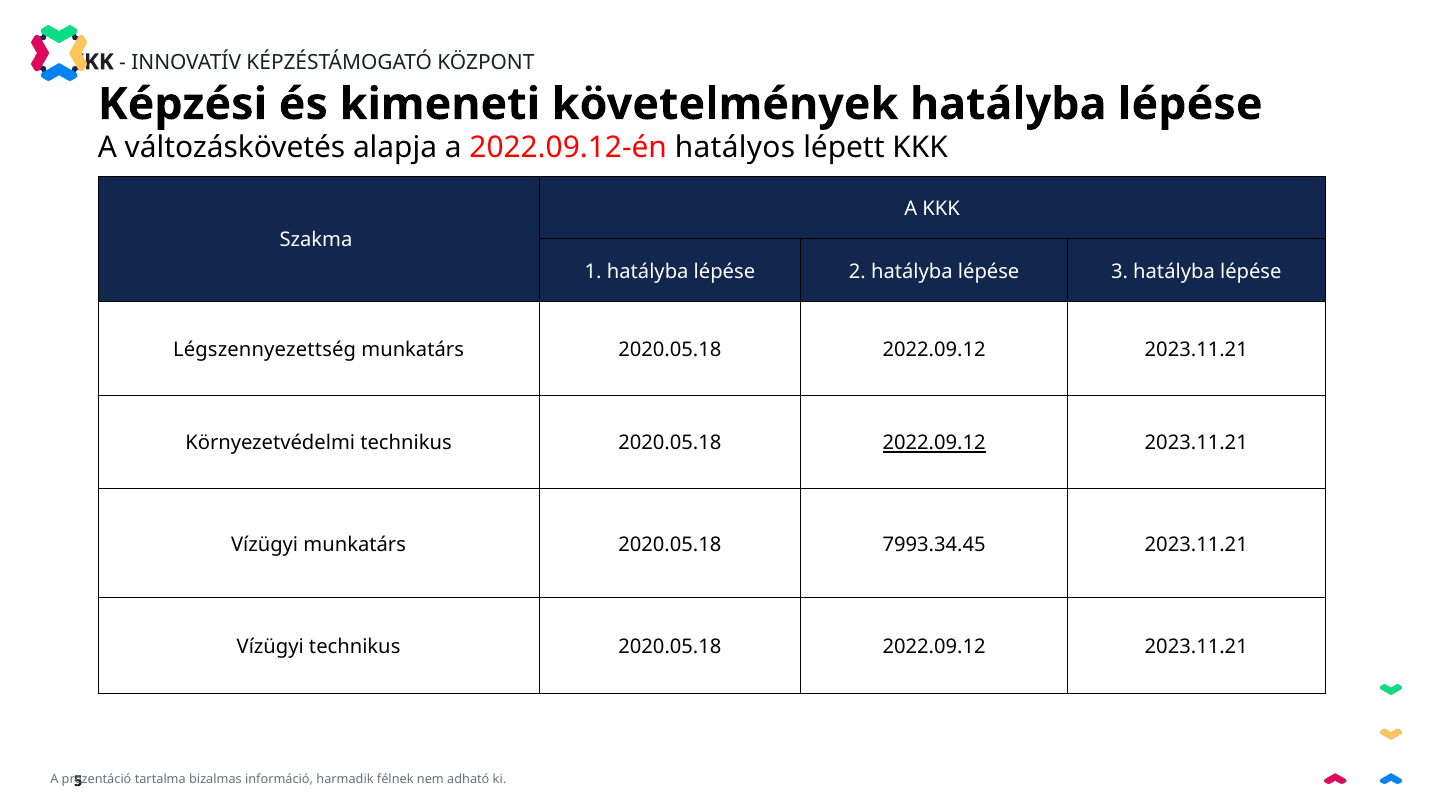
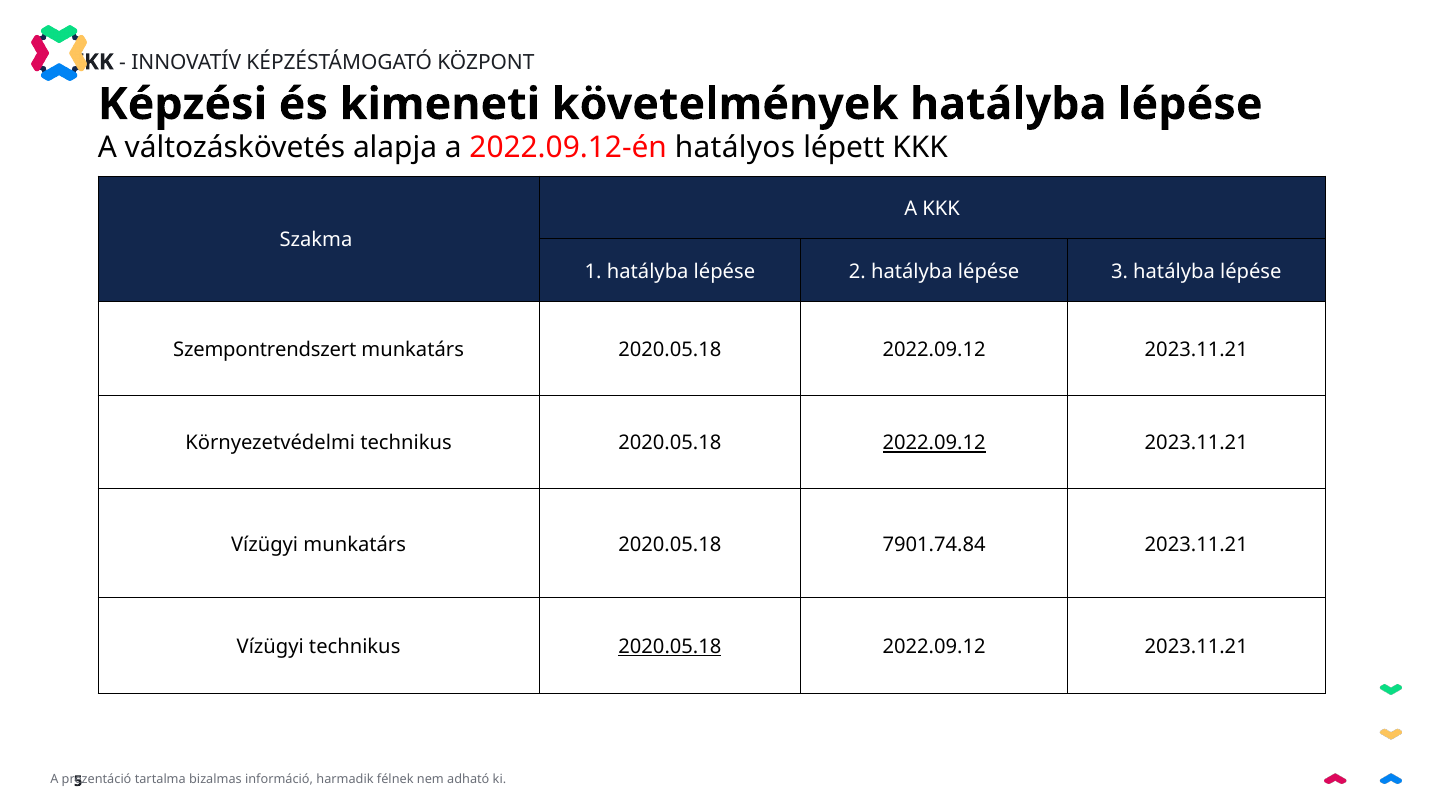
Légszennyezettség: Légszennyezettség -> Szempontrendszert
7993.34.45: 7993.34.45 -> 7901.74.84
2020.05.18 at (670, 647) underline: none -> present
